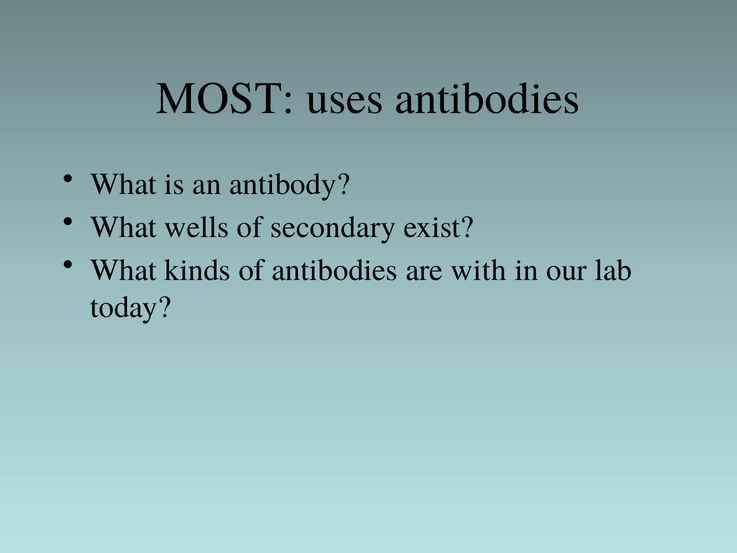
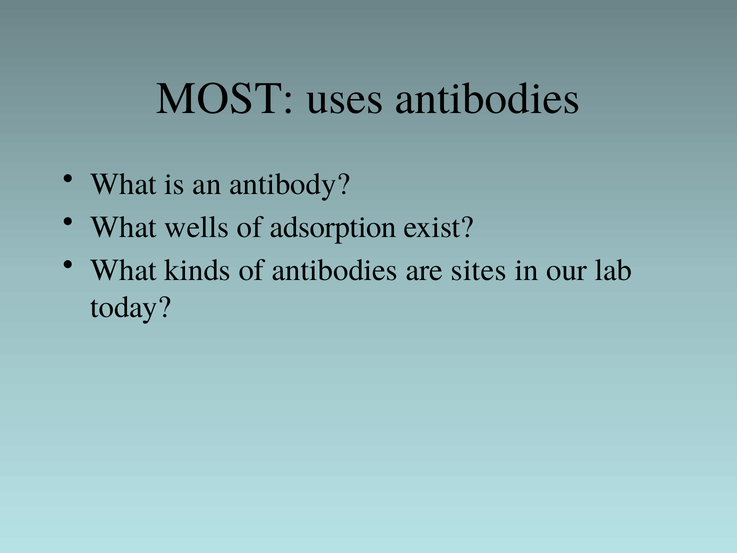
secondary: secondary -> adsorption
with: with -> sites
